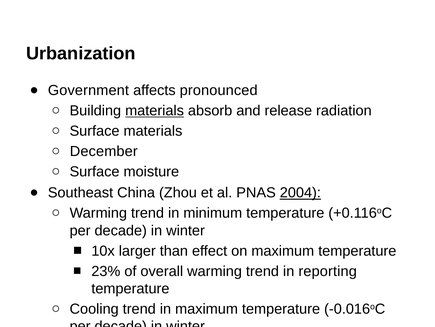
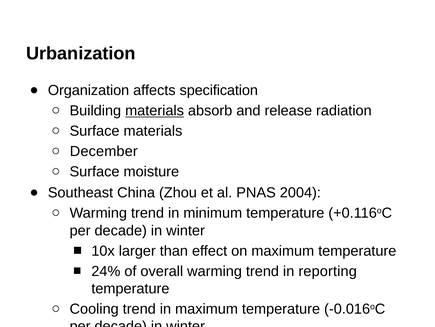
Government: Government -> Organization
pronounced: pronounced -> specification
2004 underline: present -> none
23%: 23% -> 24%
